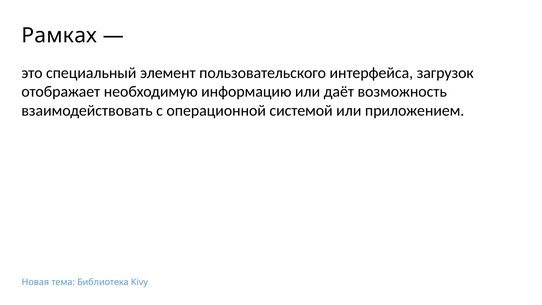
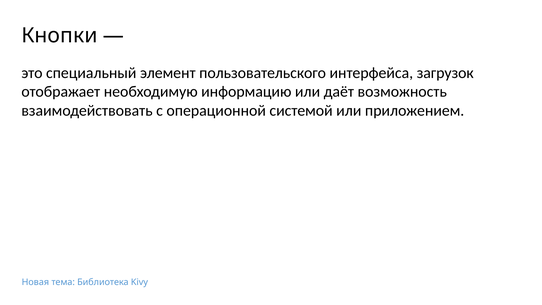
Рамках: Рамках -> Кнопки
